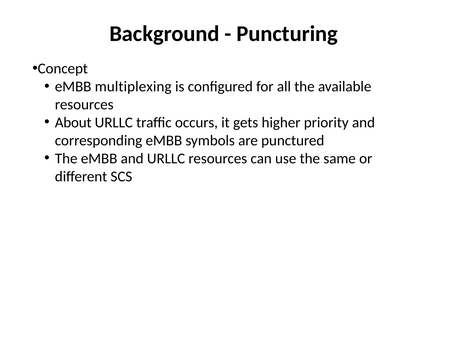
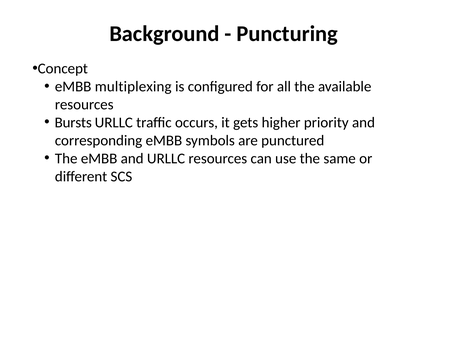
About: About -> Bursts
